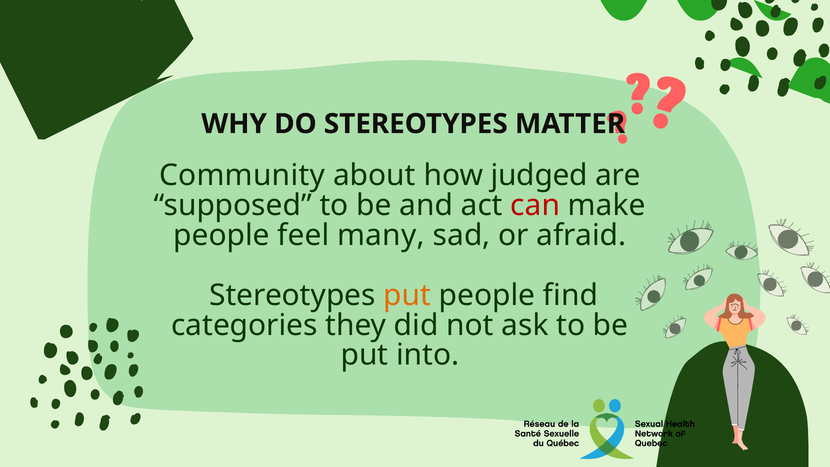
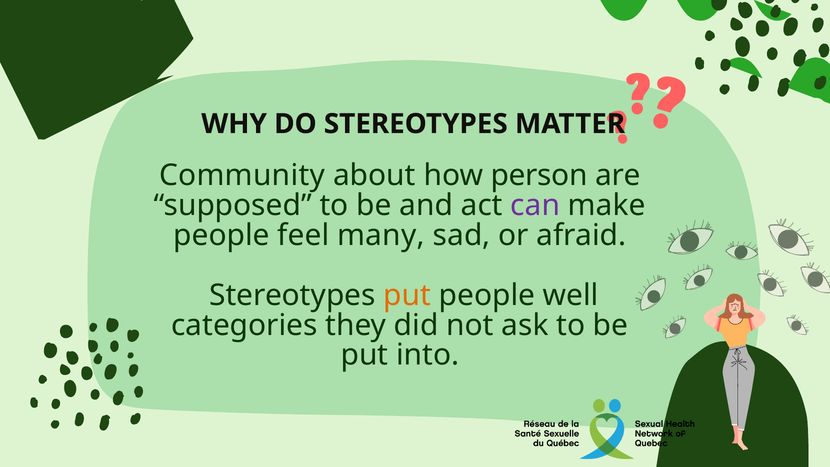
judged: judged -> person
can colour: red -> purple
find: find -> well
